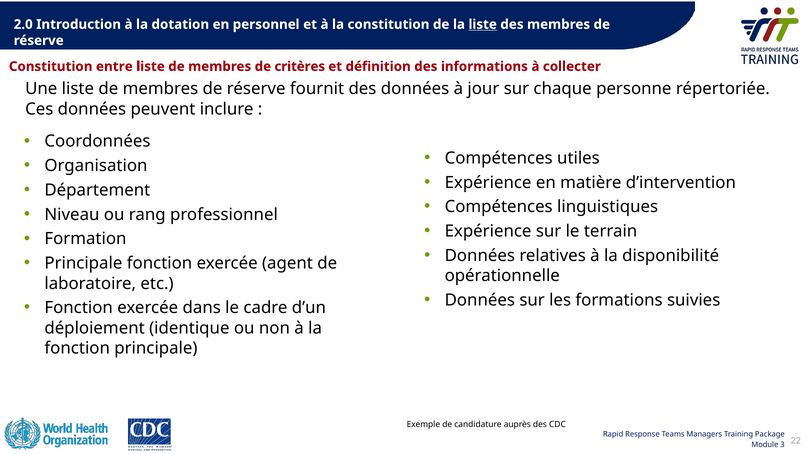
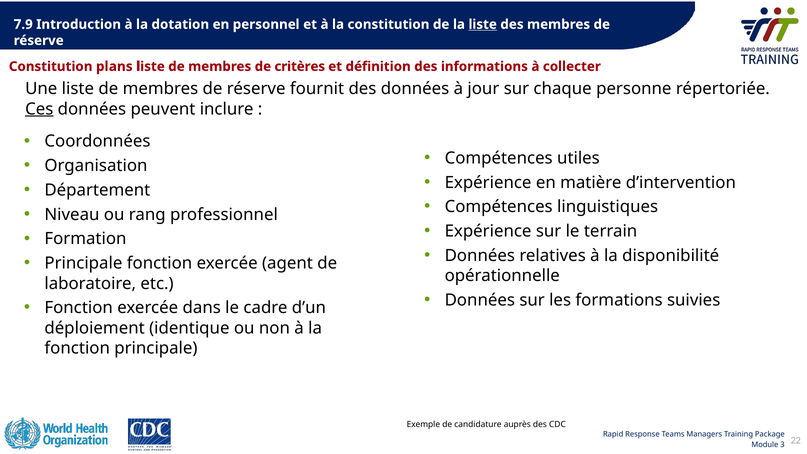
2.0: 2.0 -> 7.9
entre: entre -> plans
Ces underline: none -> present
